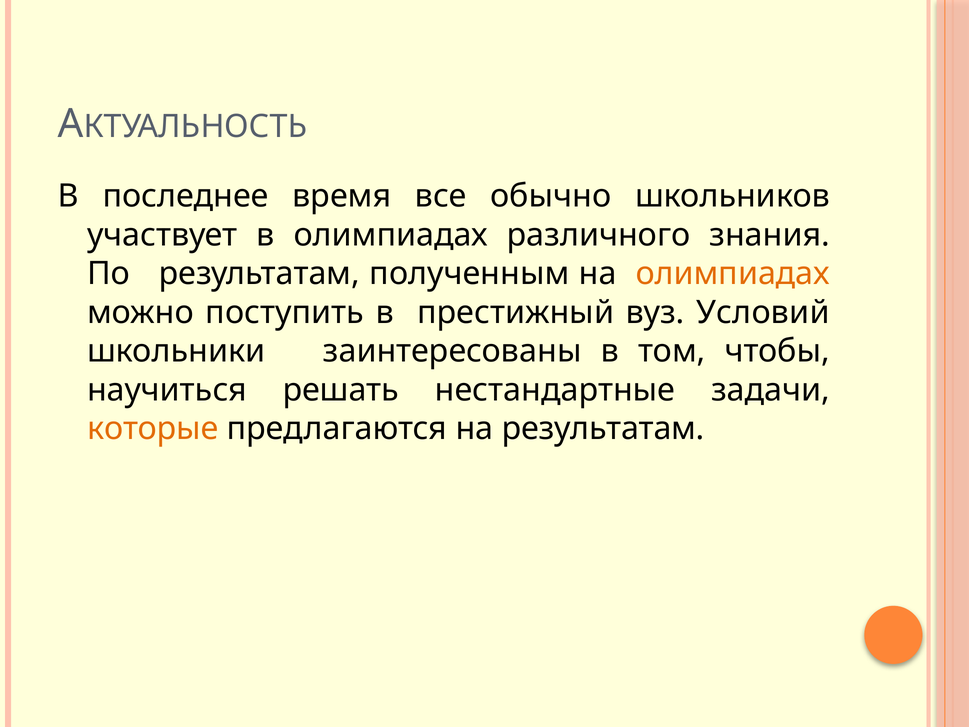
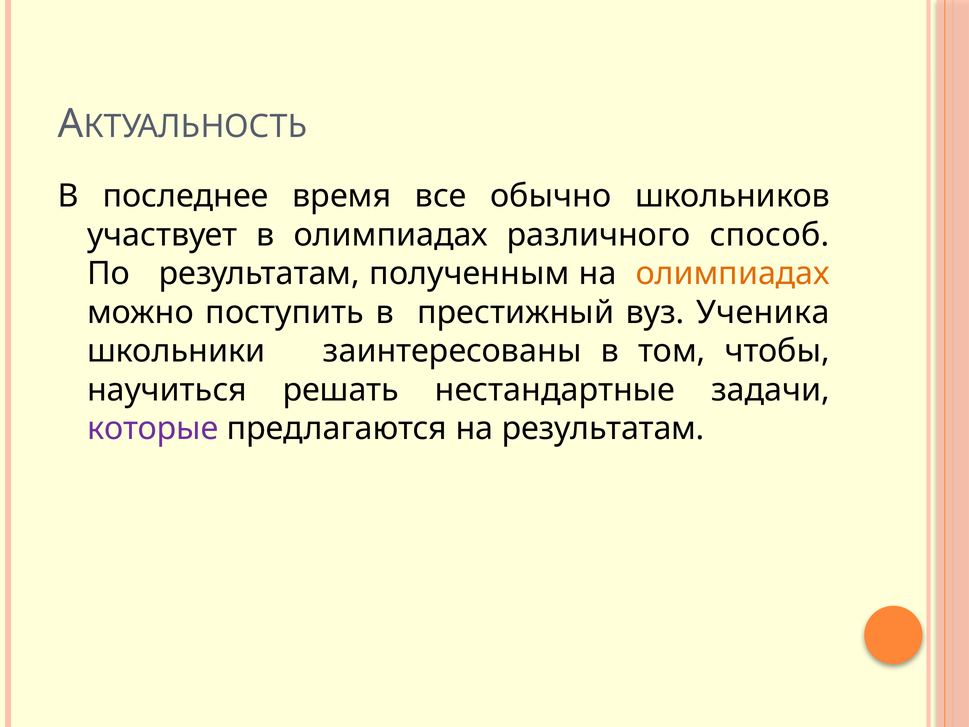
знания: знания -> способ
Условий: Условий -> Ученика
которые colour: orange -> purple
